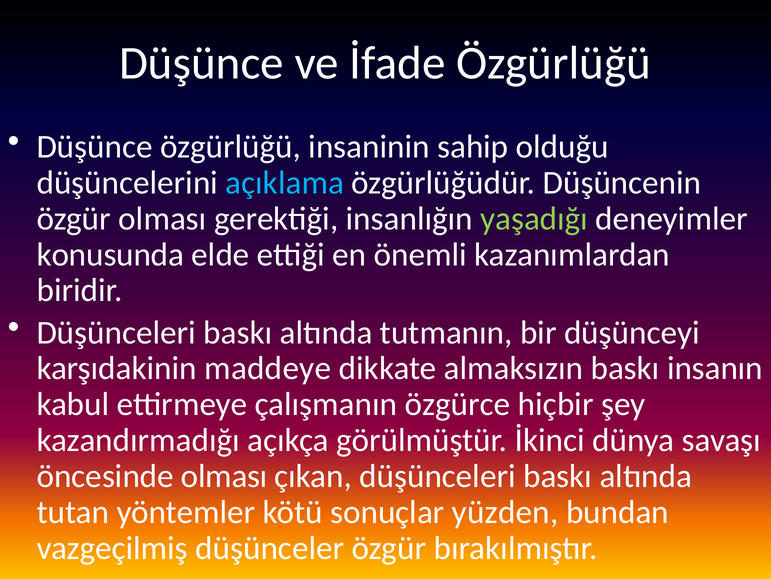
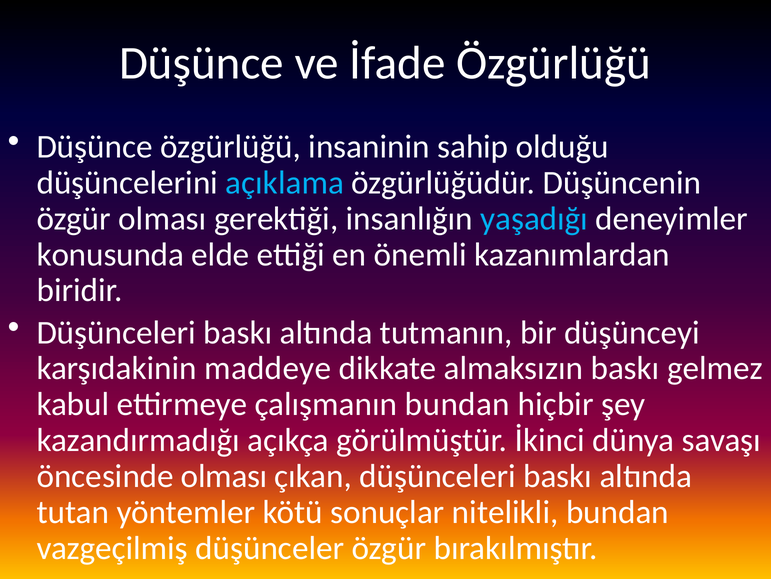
yaşadığı colour: light green -> light blue
insanın: insanın -> gelmez
çalışmanın özgürce: özgürce -> bundan
yüzden: yüzden -> nitelikli
